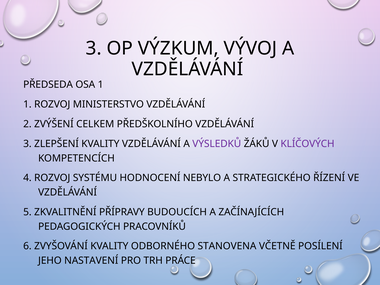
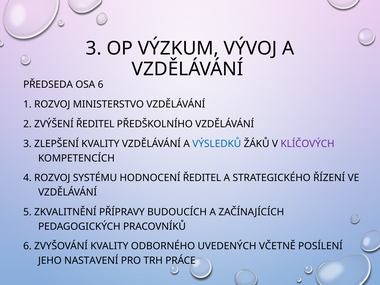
OSA 1: 1 -> 6
ZVÝŠENÍ CELKEM: CELKEM -> ŘEDITEL
VÝSLEDKŮ colour: purple -> blue
HODNOCENÍ NEBYLO: NEBYLO -> ŘEDITEL
STANOVENA: STANOVENA -> UVEDENÝCH
